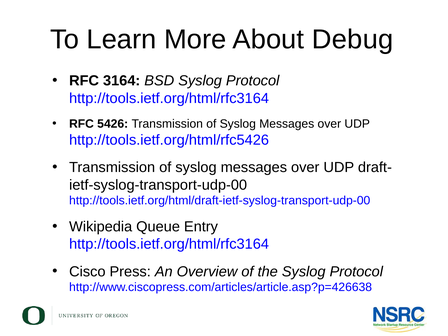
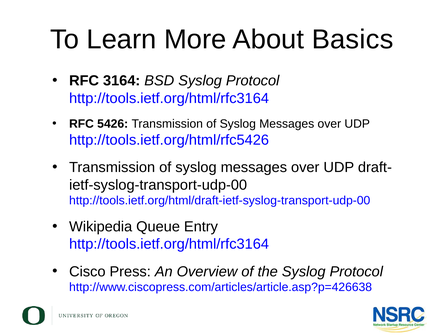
Debug: Debug -> Basics
